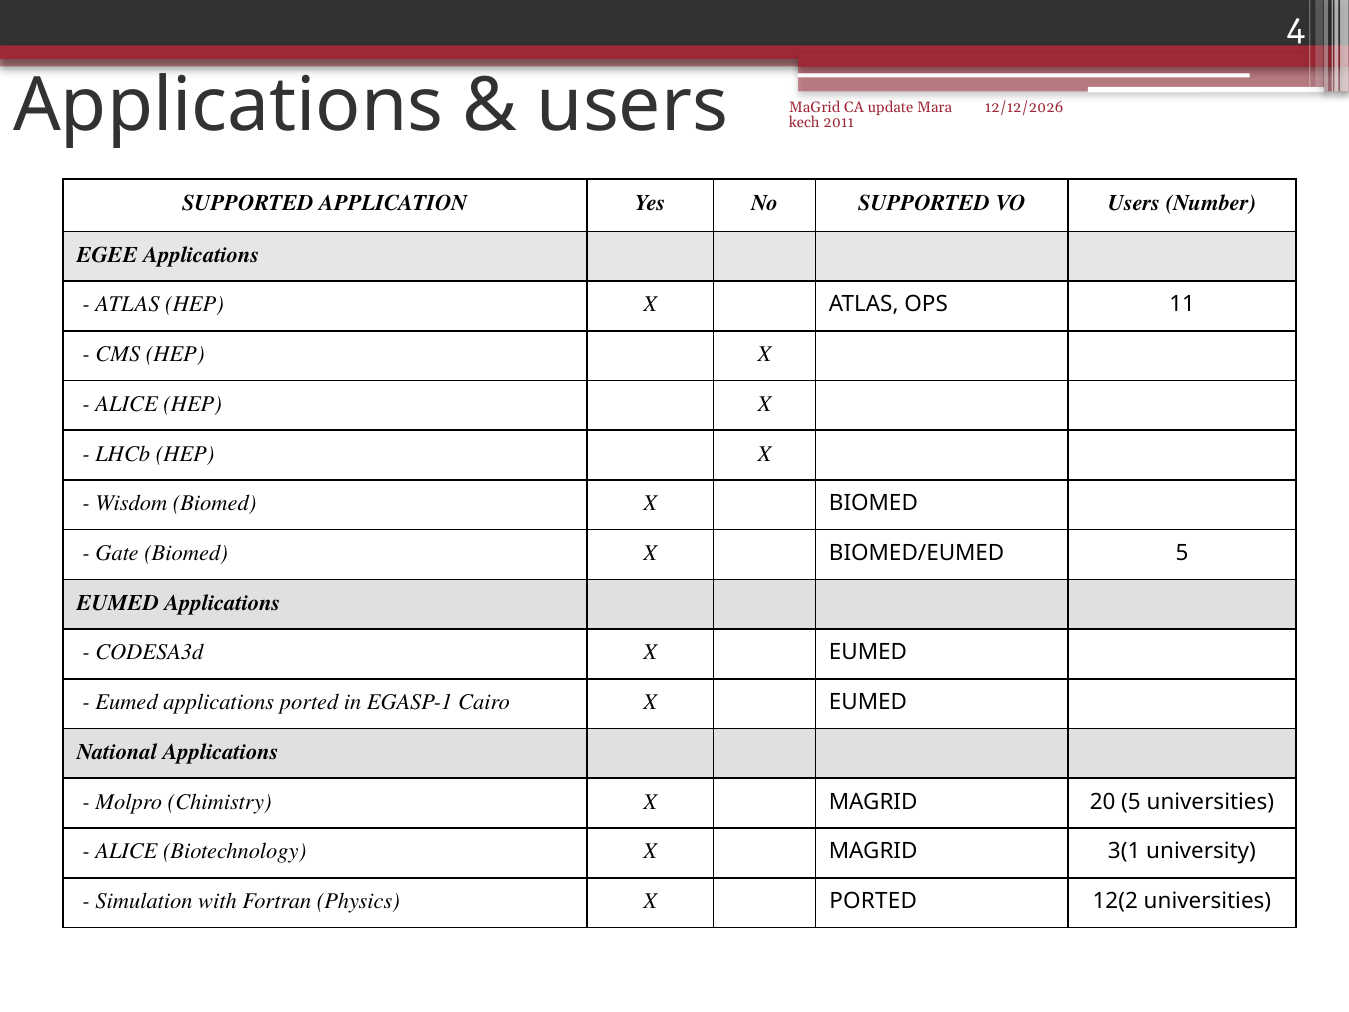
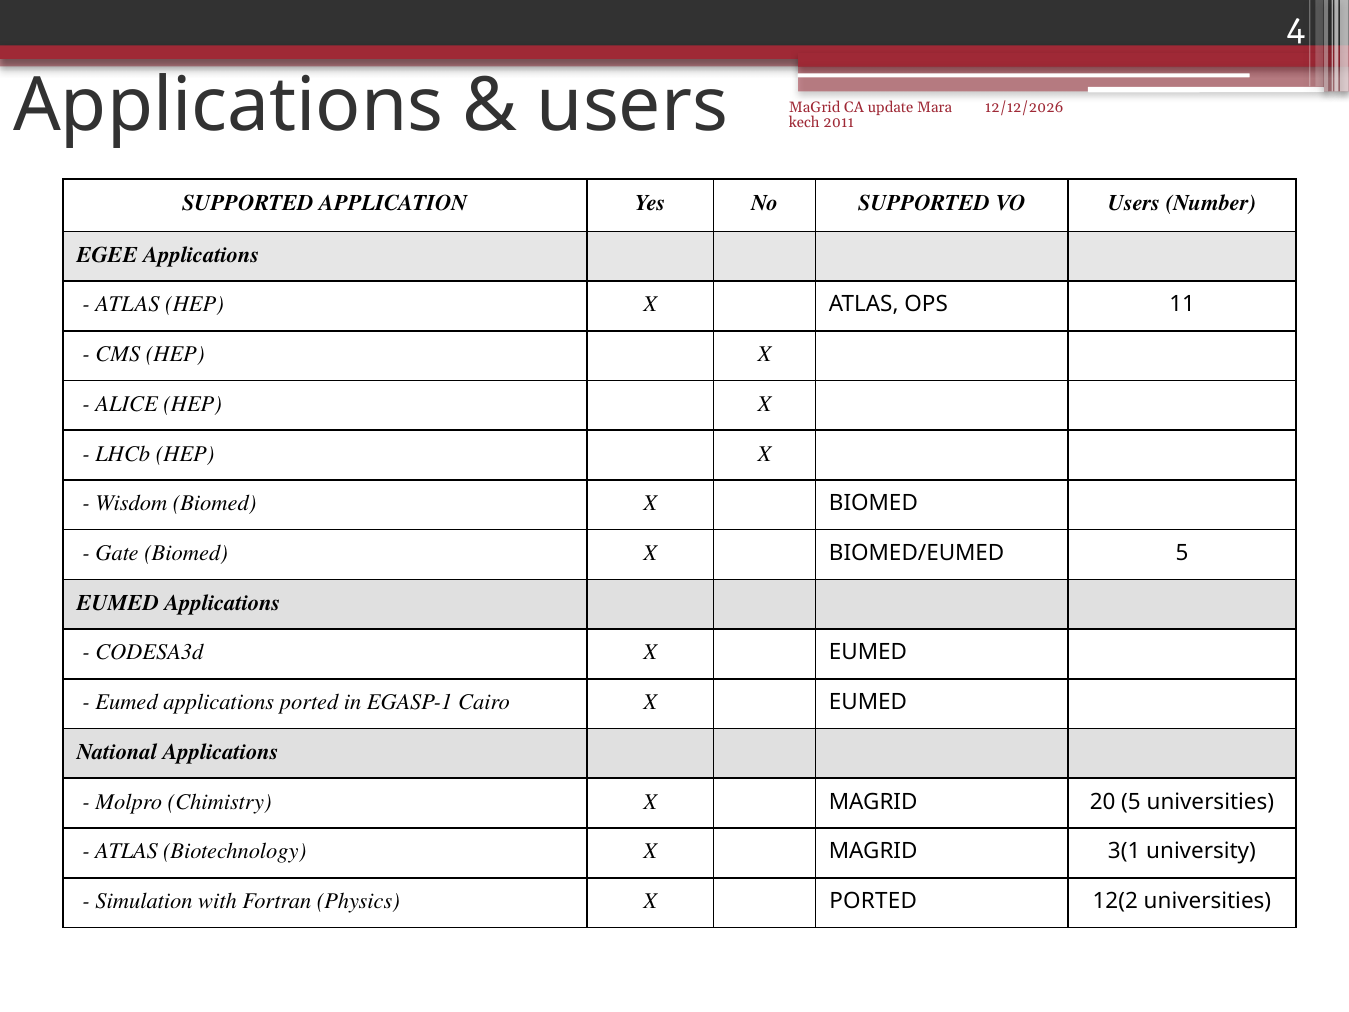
ALICE at (126, 851): ALICE -> ATLAS
